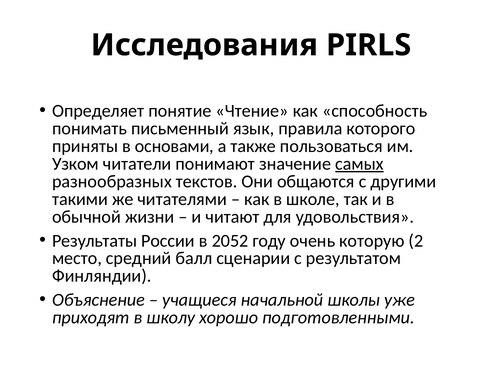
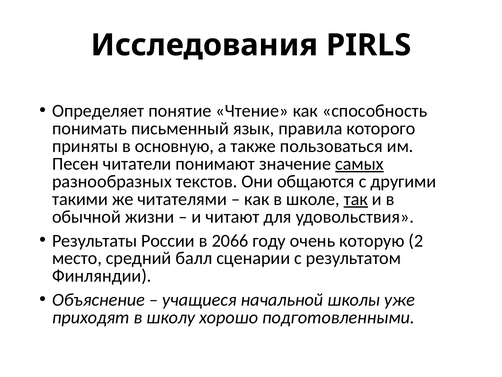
основами: основами -> основную
Узком: Узком -> Песен
так underline: none -> present
2052: 2052 -> 2066
